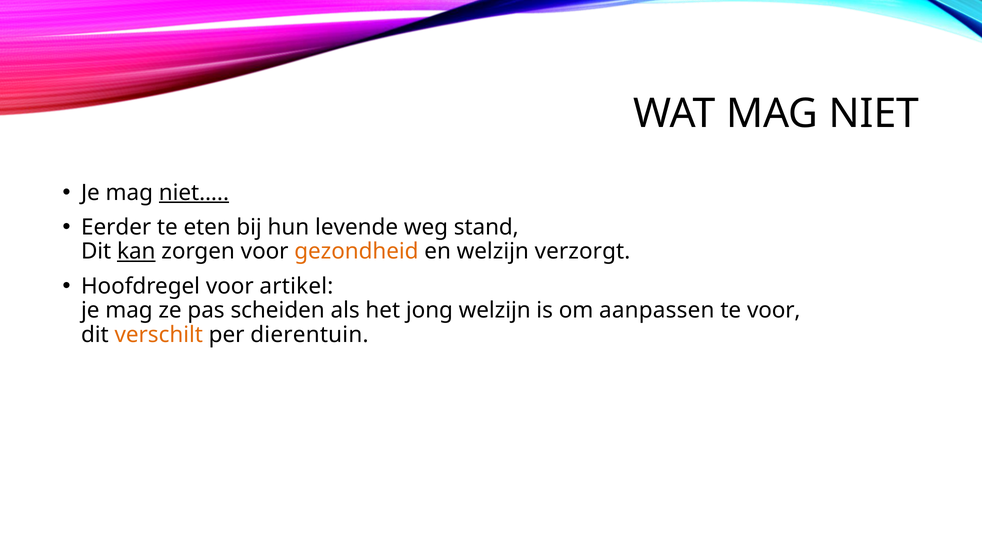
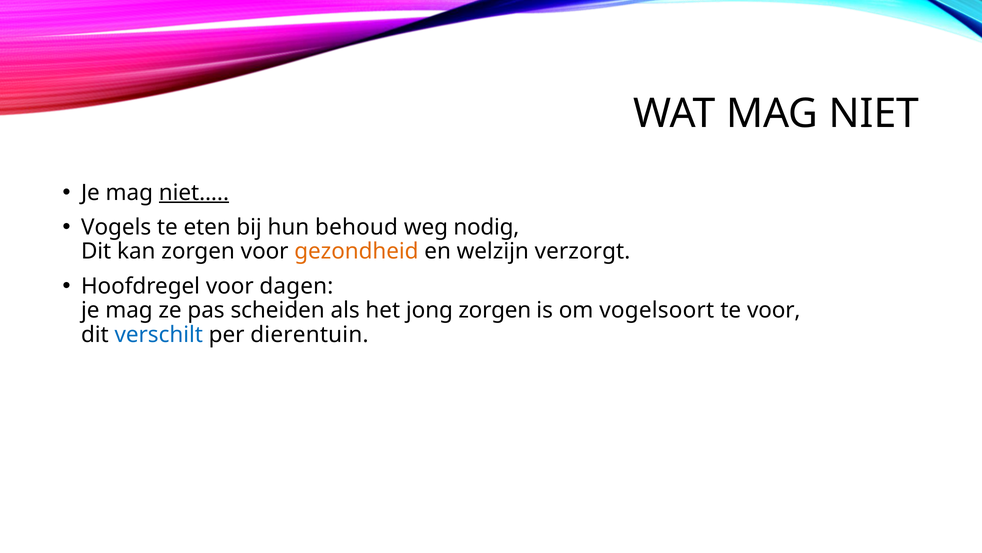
Eerder: Eerder -> Vogels
levende: levende -> behoud
stand: stand -> nodig
kan underline: present -> none
artikel: artikel -> dagen
jong welzijn: welzijn -> zorgen
aanpassen: aanpassen -> vogelsoort
verschilt colour: orange -> blue
